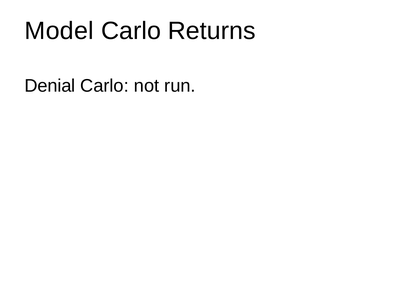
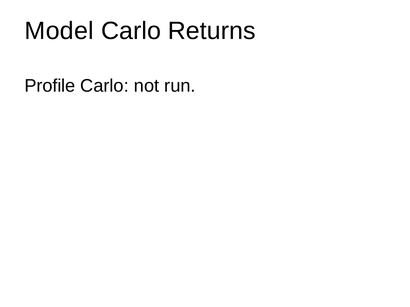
Denial: Denial -> Profile
